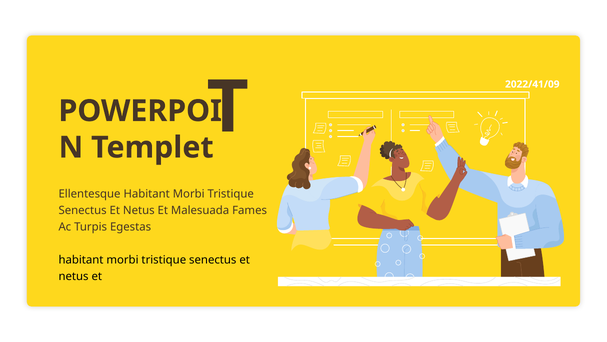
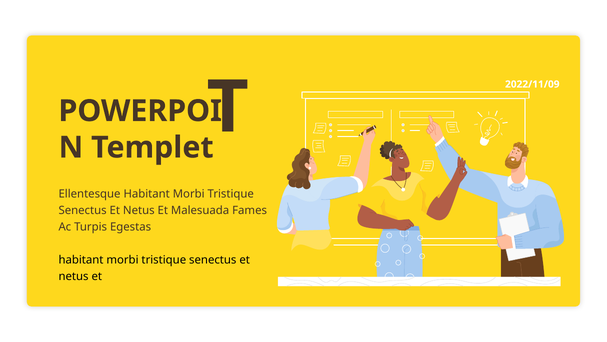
2022/41/09: 2022/41/09 -> 2022/11/09
